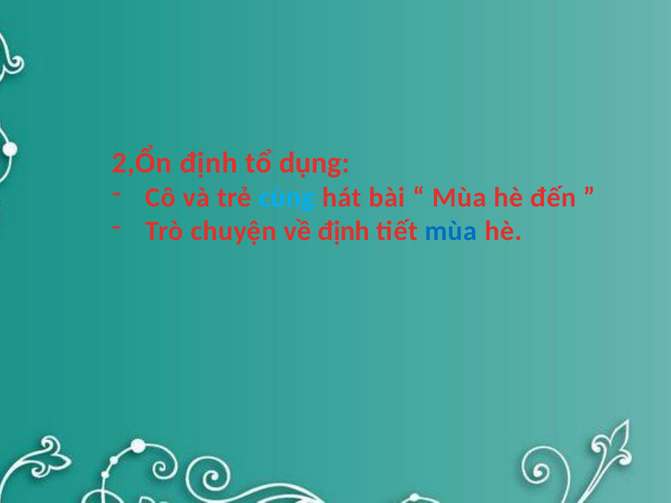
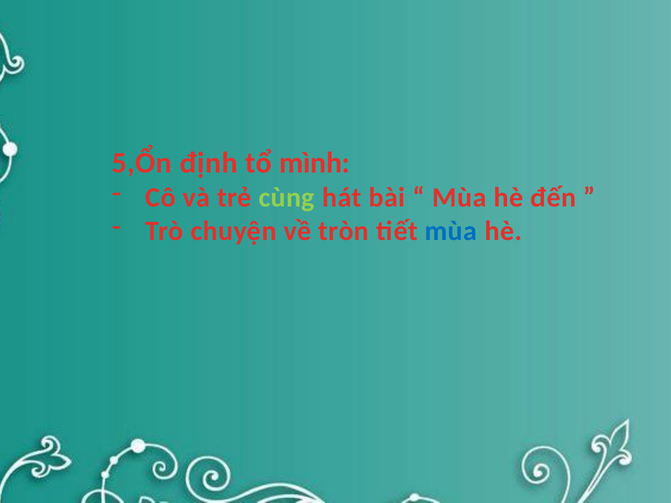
2,Ổn: 2,Ổn -> 5,Ổn
dụng: dụng -> mình
cùng colour: light blue -> light green
về định: định -> tròn
